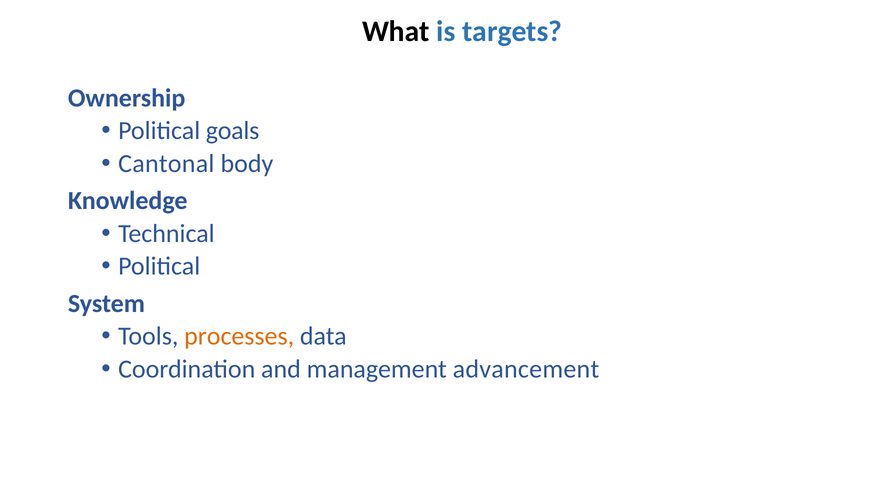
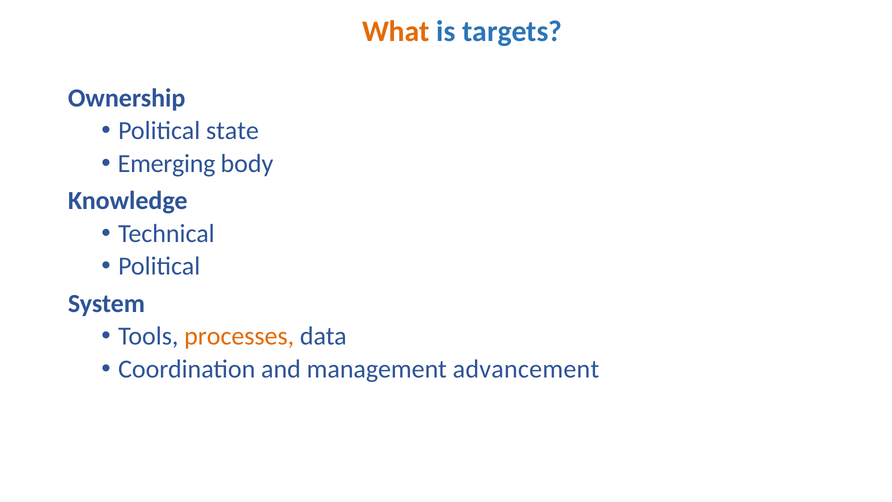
What colour: black -> orange
goals: goals -> state
Cantonal: Cantonal -> Emerging
